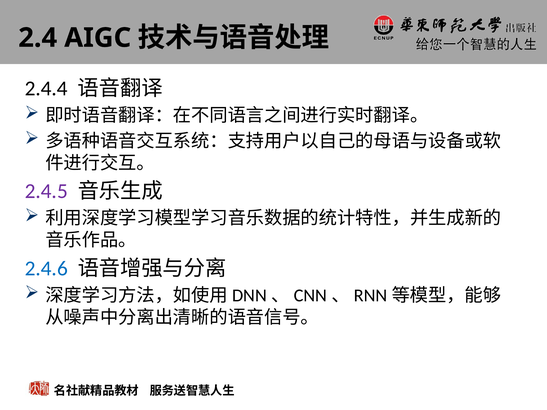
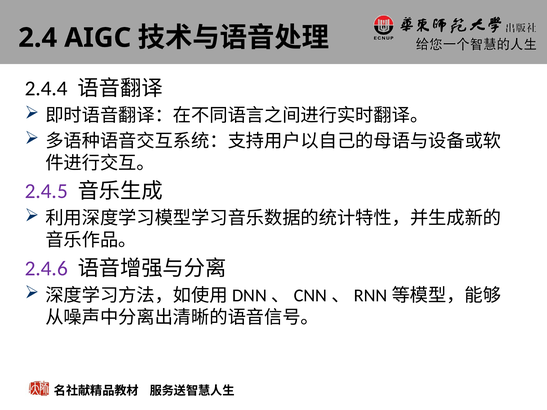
2.4.6 colour: blue -> purple
